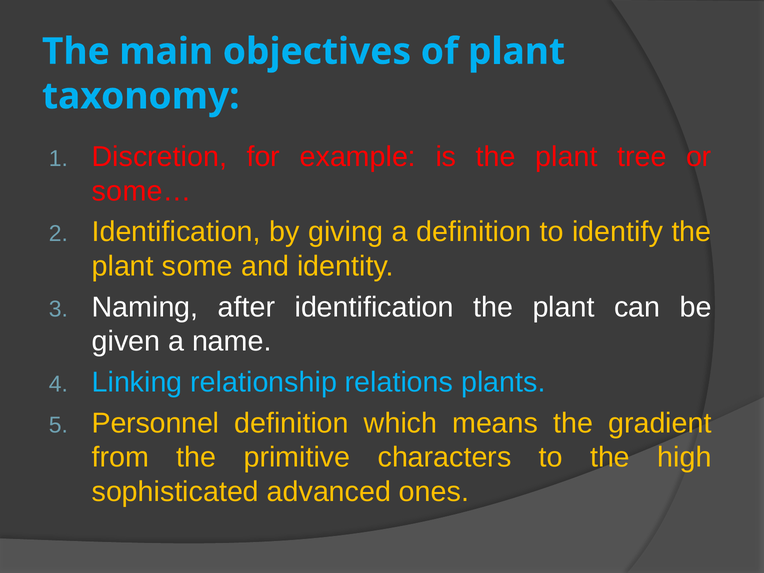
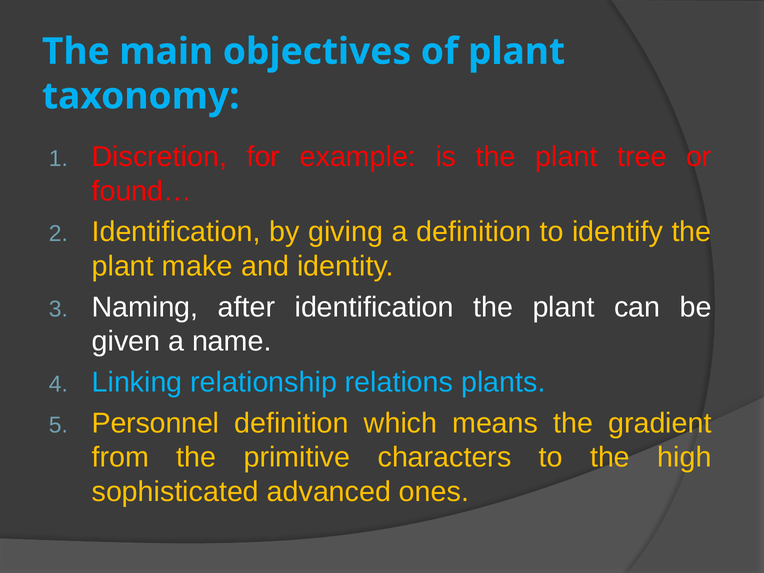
some…: some… -> found…
some: some -> make
